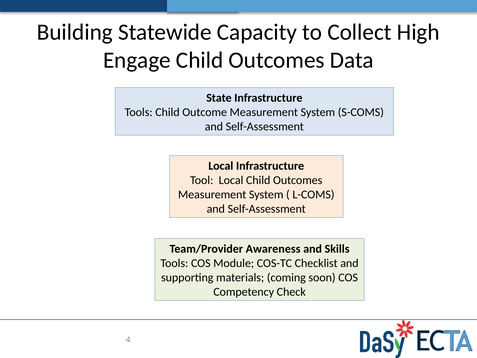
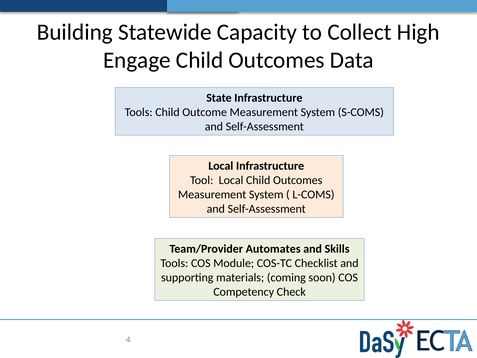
Awareness: Awareness -> Automates
